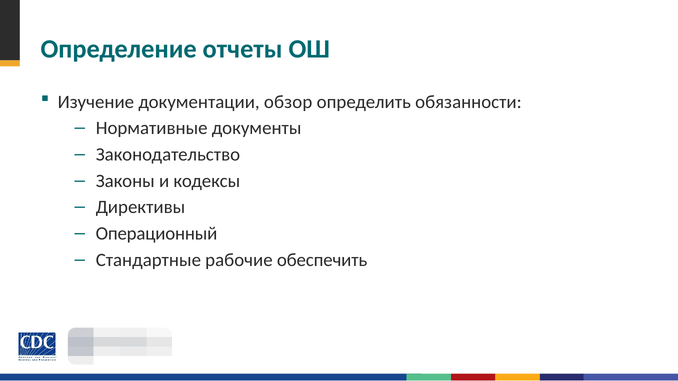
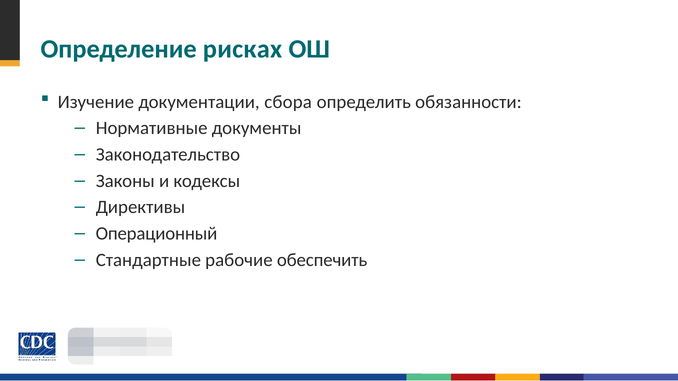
отчеты: отчеты -> рисках
обзор: обзор -> сбора
